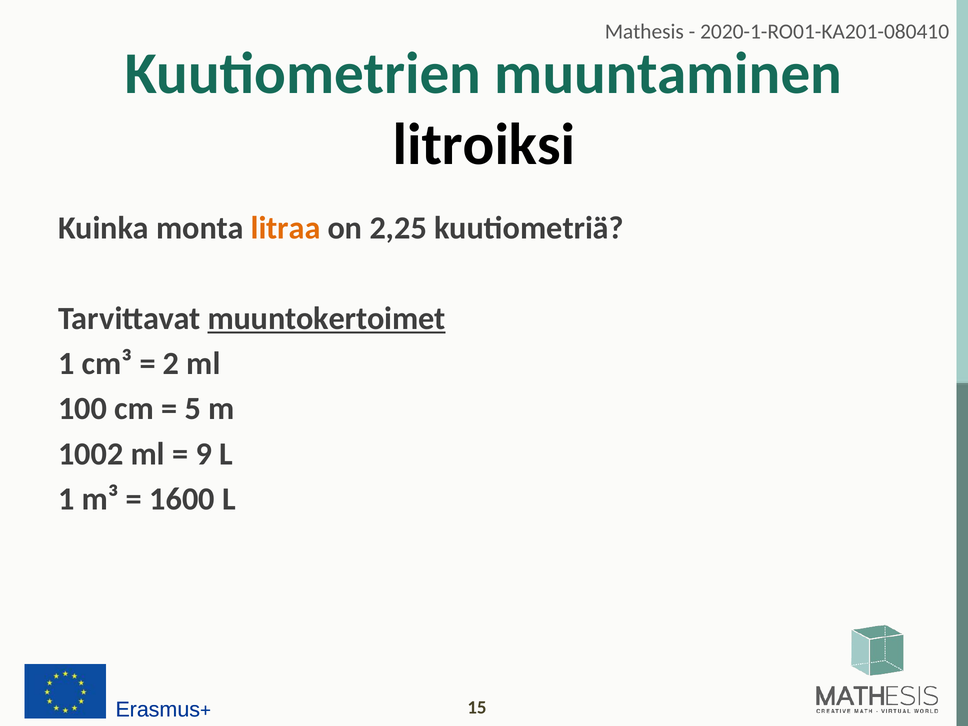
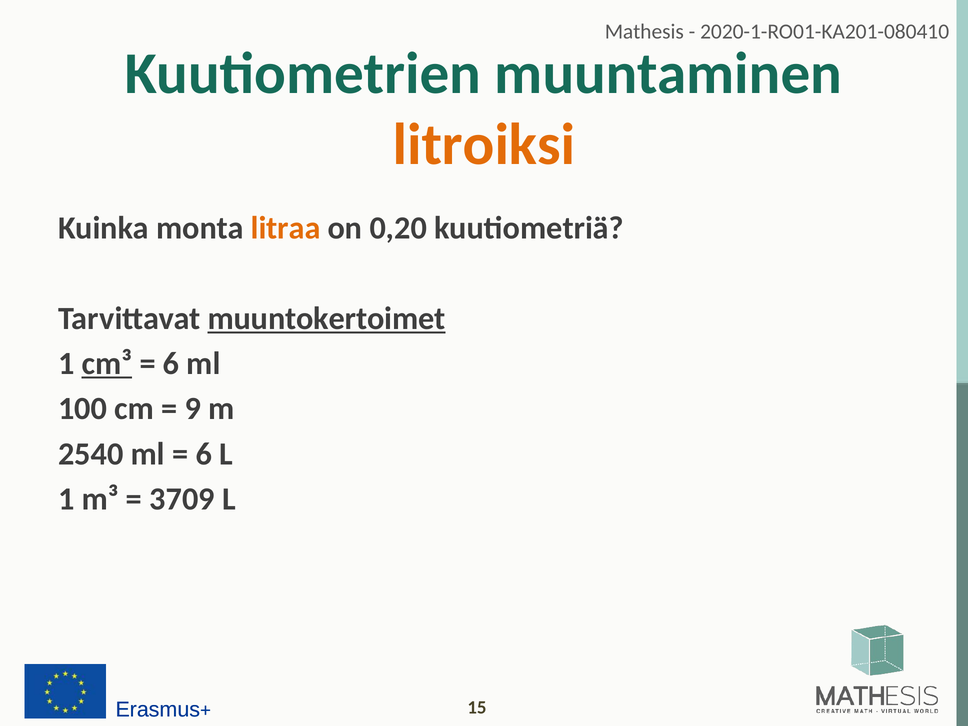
litroiksi colour: black -> orange
2,25: 2,25 -> 0,20
cm³ underline: none -> present
2 at (171, 364): 2 -> 6
5: 5 -> 9
1002: 1002 -> 2540
9 at (204, 454): 9 -> 6
1600: 1600 -> 3709
